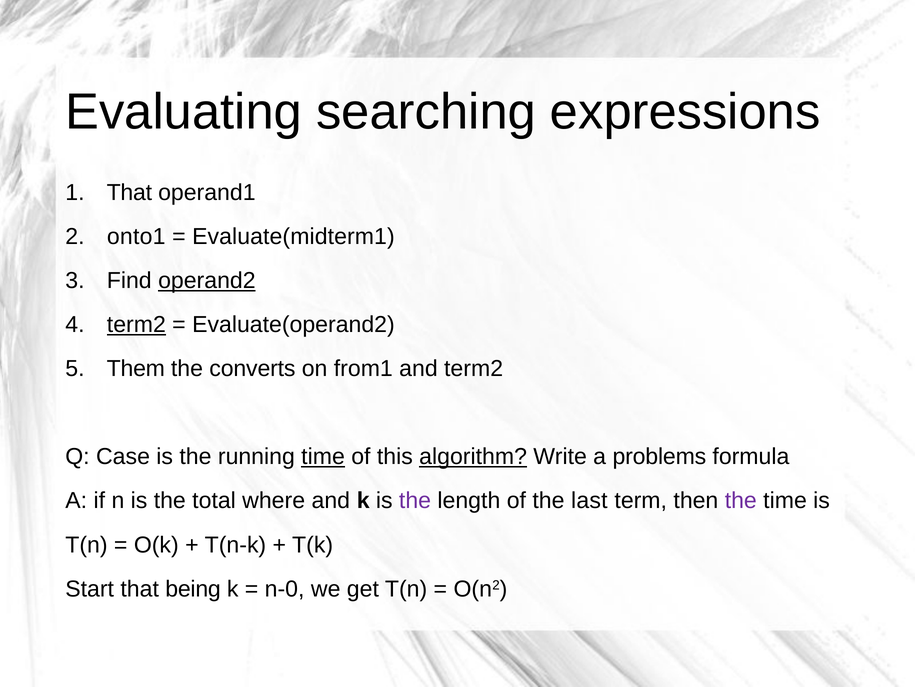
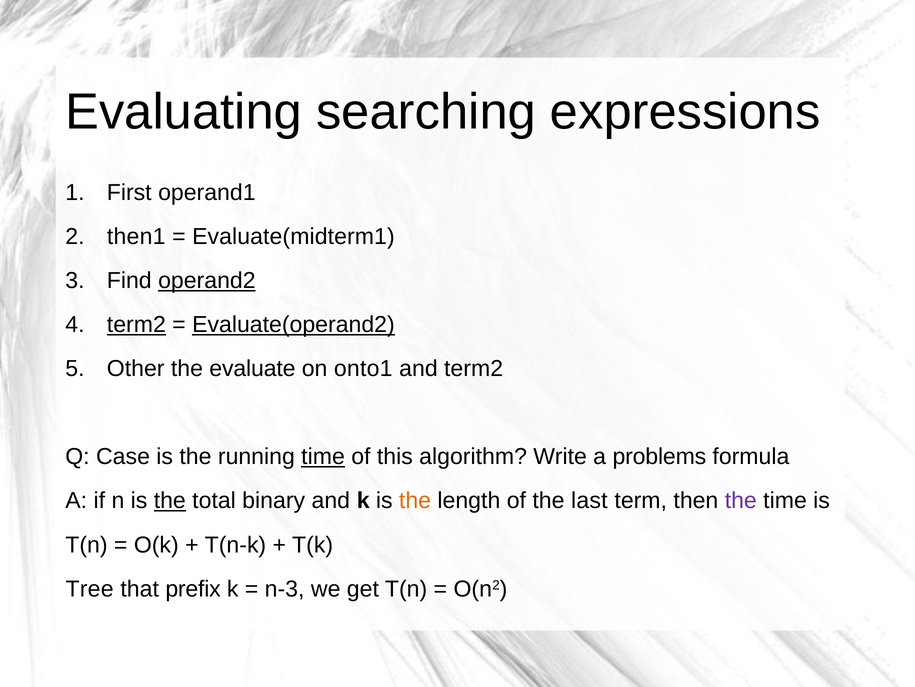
That at (129, 192): That -> First
onto1: onto1 -> then1
Evaluate(operand2 underline: none -> present
Them: Them -> Other
converts: converts -> evaluate
from1: from1 -> onto1
algorithm underline: present -> none
the at (170, 500) underline: none -> present
where: where -> binary
the at (415, 500) colour: purple -> orange
Start: Start -> Tree
being: being -> prefix
n-0: n-0 -> n-3
